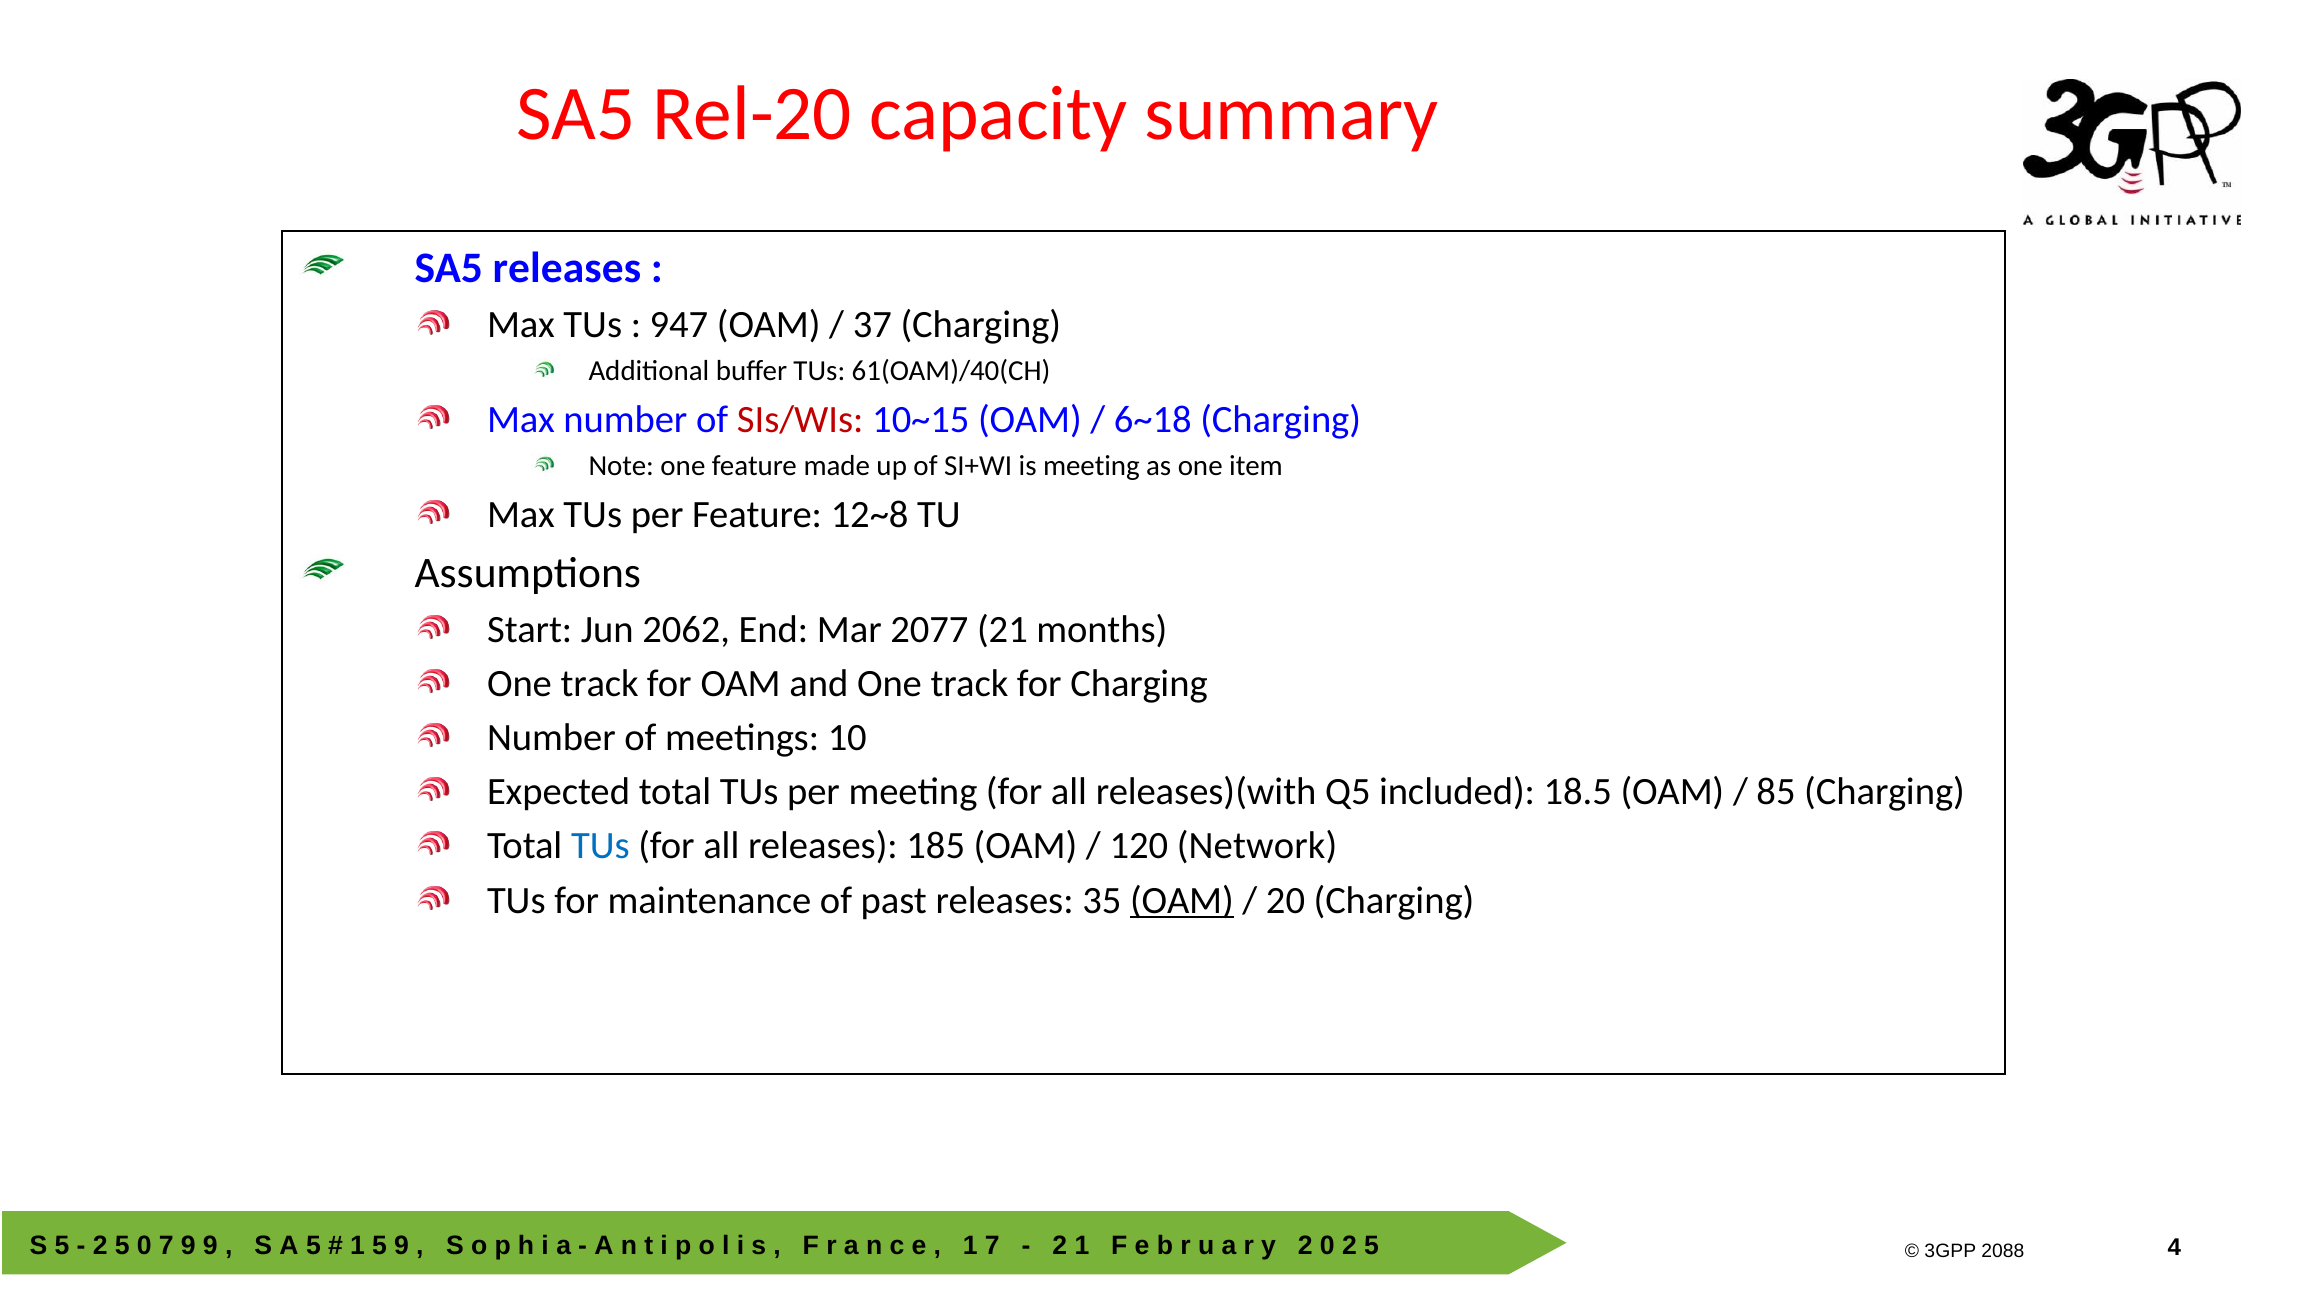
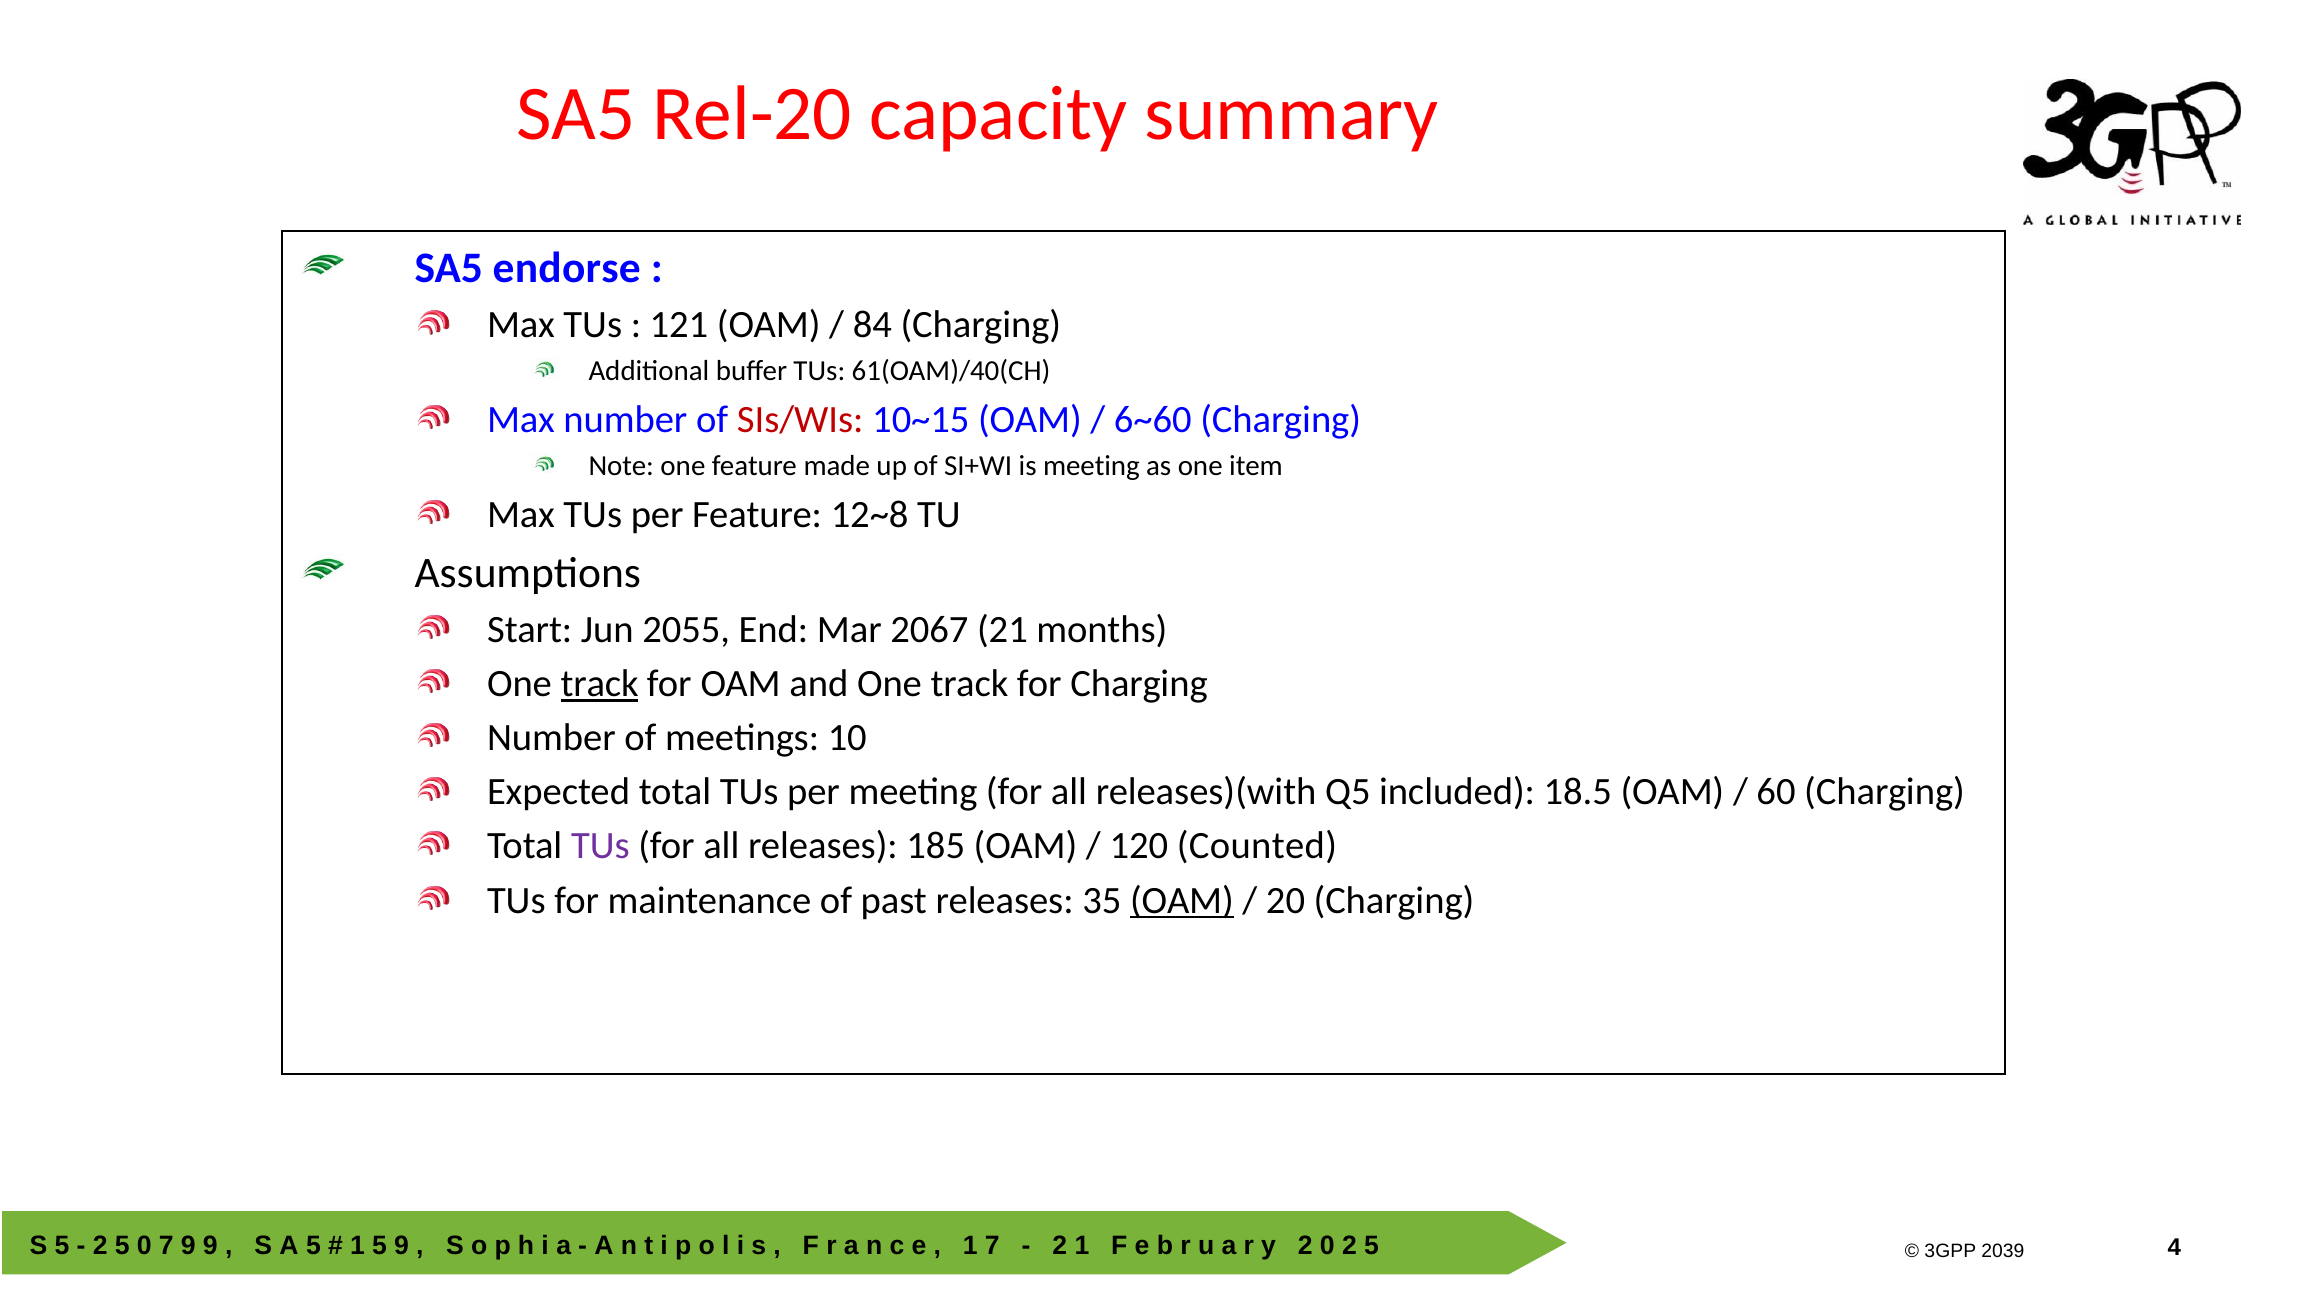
SA5 releases: releases -> endorse
947: 947 -> 121
37: 37 -> 84
6~18: 6~18 -> 6~60
2062: 2062 -> 2055
2077: 2077 -> 2067
track at (600, 684) underline: none -> present
85: 85 -> 60
TUs at (600, 846) colour: blue -> purple
Network: Network -> Counted
2088: 2088 -> 2039
